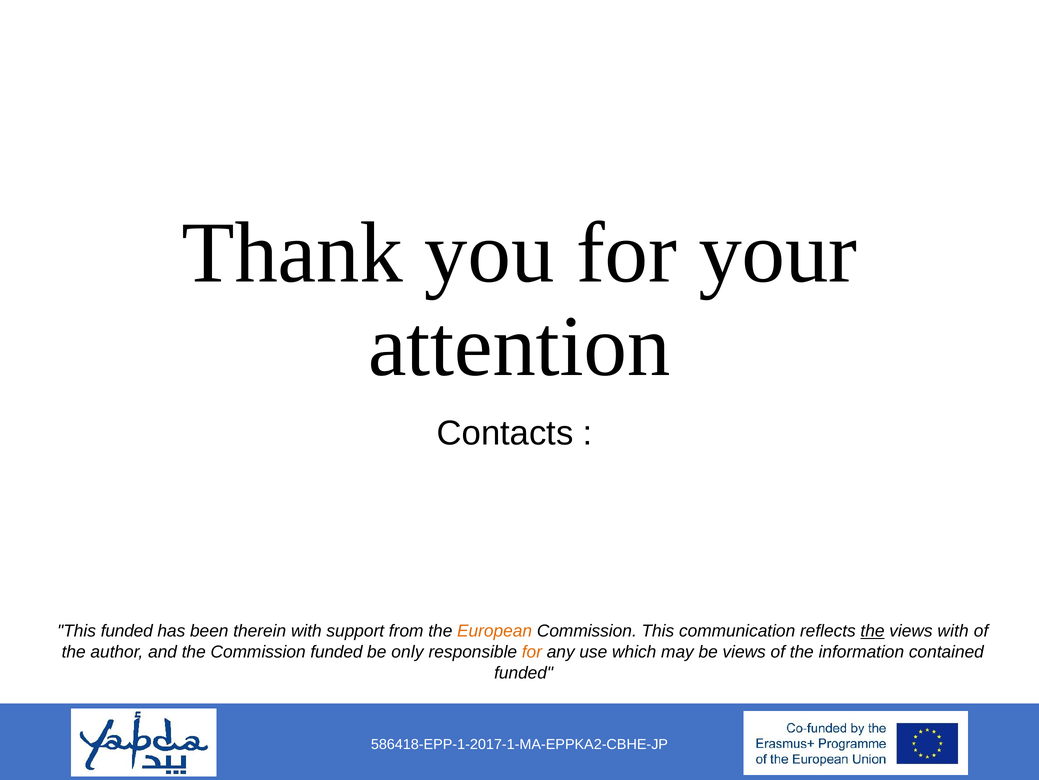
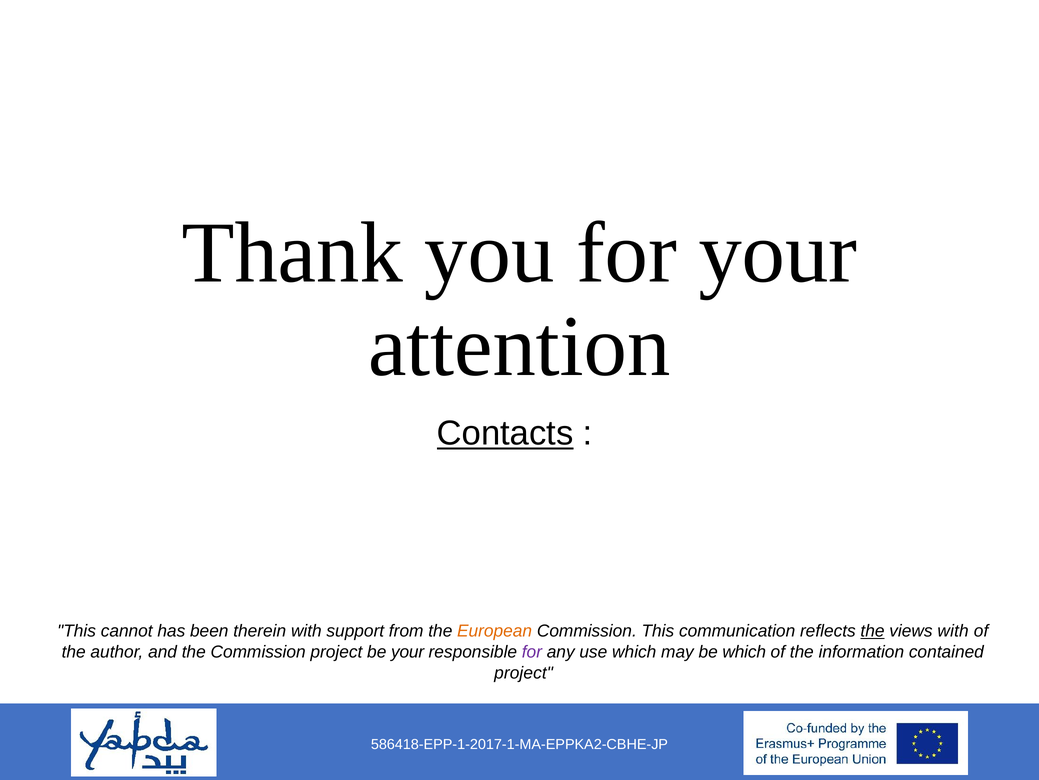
Contacts underline: none -> present
This funded: funded -> cannot
Commission funded: funded -> project
be only: only -> your
for at (532, 651) colour: orange -> purple
be views: views -> which
funded at (524, 672): funded -> project
